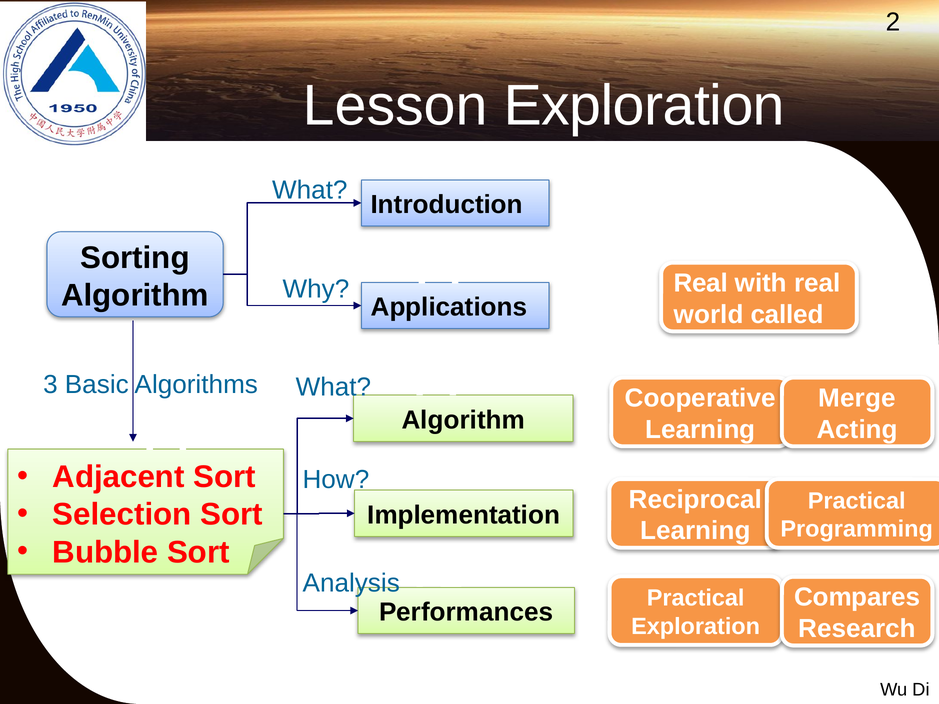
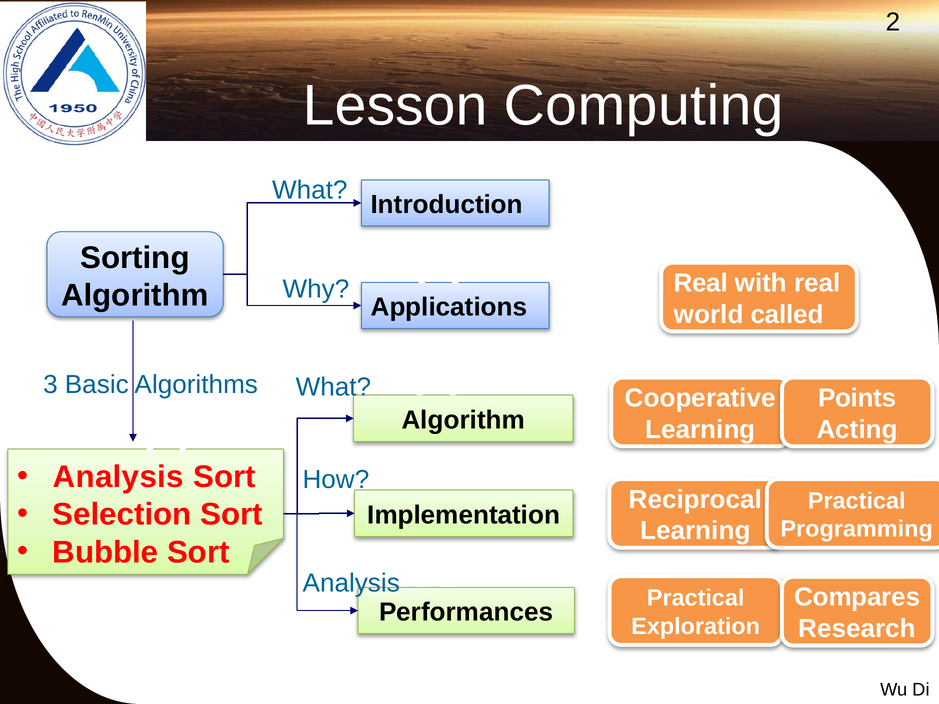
Lesson Exploration: Exploration -> Computing
Merge: Merge -> Points
Adjacent at (118, 477): Adjacent -> Analysis
